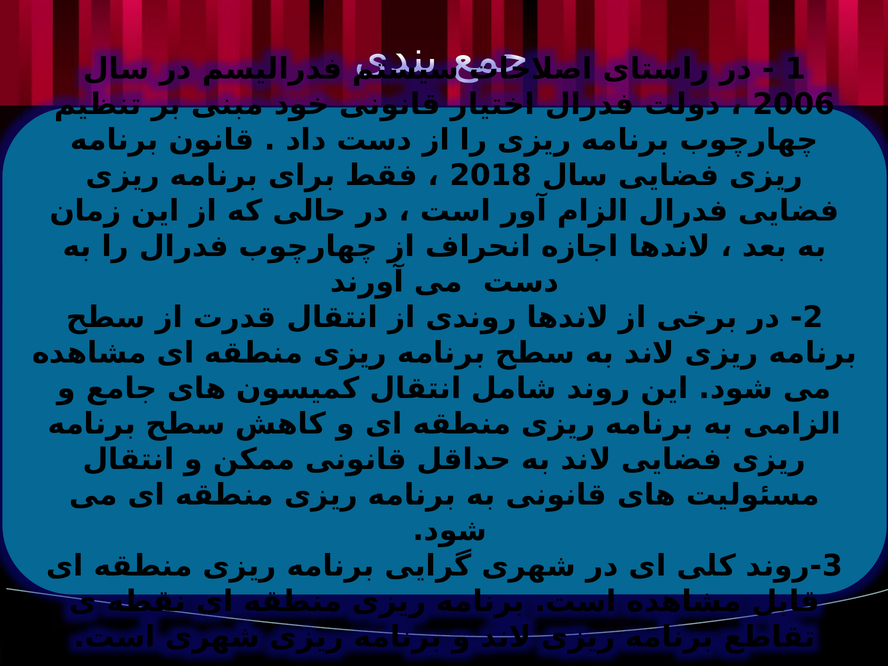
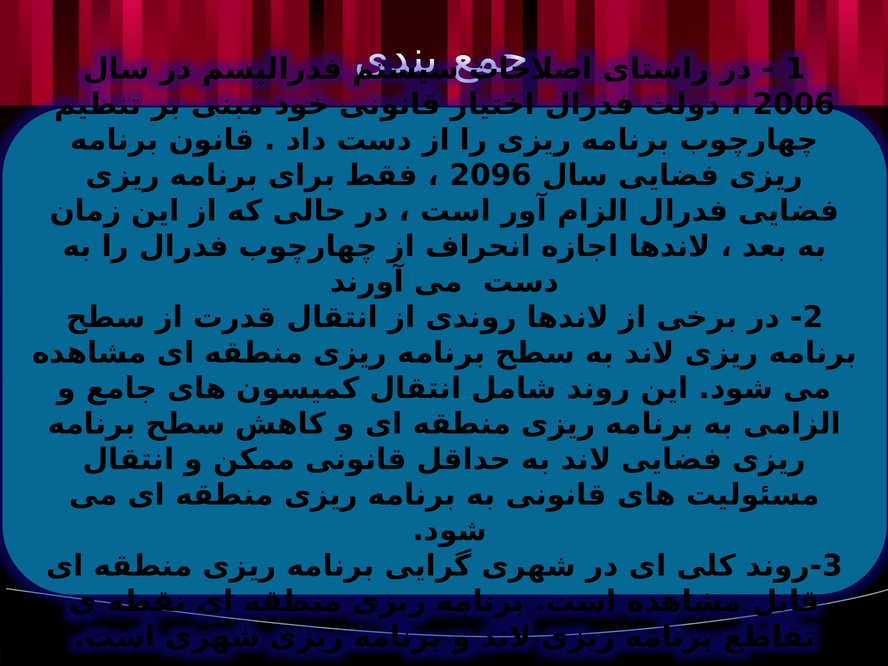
2018: 2018 -> 2096
